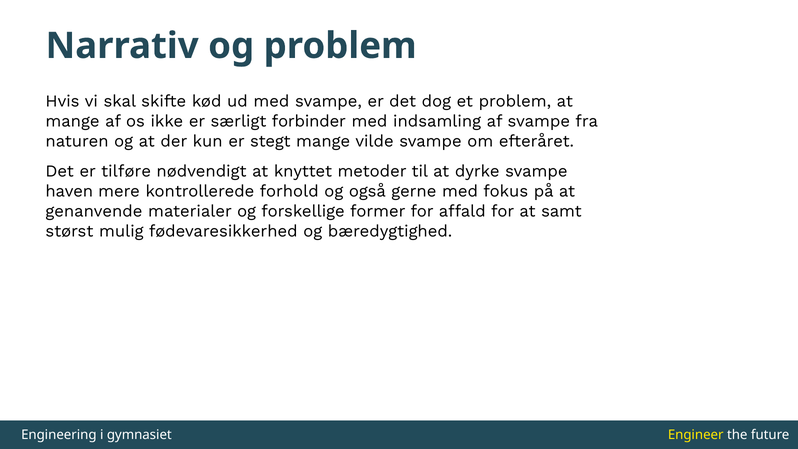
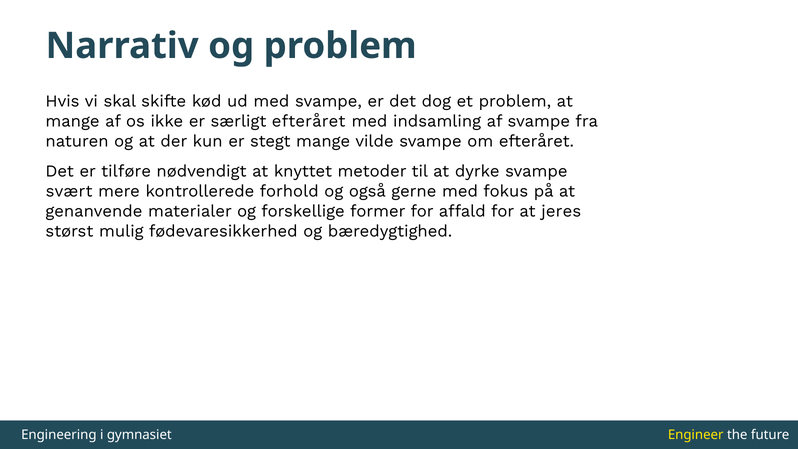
særligt forbinder: forbinder -> efteråret
haven: haven -> svært
samt: samt -> jeres
